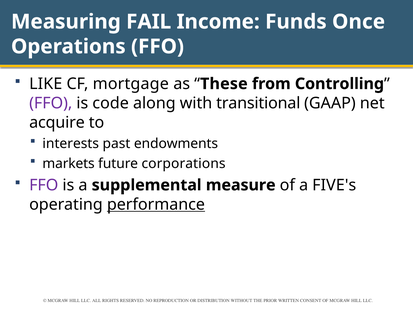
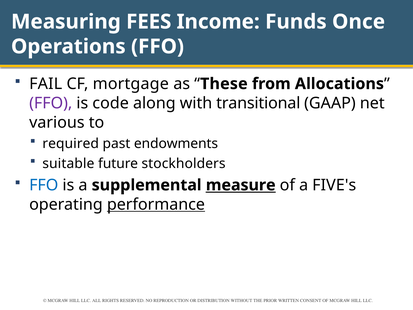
FAIL: FAIL -> FEES
LIKE: LIKE -> FAIL
Controlling: Controlling -> Allocations
acquire: acquire -> various
interests: interests -> required
markets: markets -> suitable
corporations: corporations -> stockholders
FFO at (44, 185) colour: purple -> blue
measure underline: none -> present
